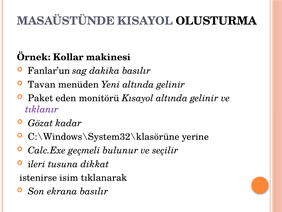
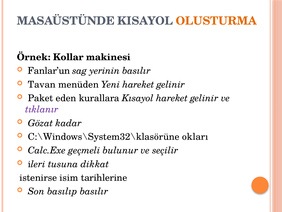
OLUSTURMA colour: black -> orange
dakika: dakika -> yerinin
Yeni altında: altında -> hareket
monitörü: monitörü -> kurallara
Kısayol altında: altında -> hareket
yerine: yerine -> okları
tıklanarak: tıklanarak -> tarihlerine
ekrana: ekrana -> basılıp
